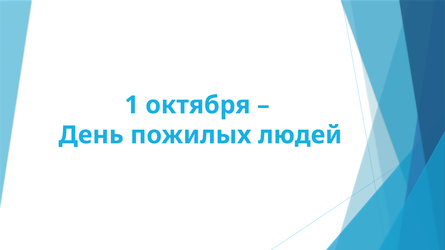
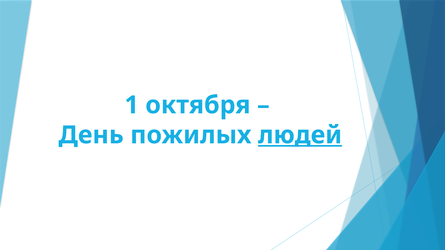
людей underline: none -> present
